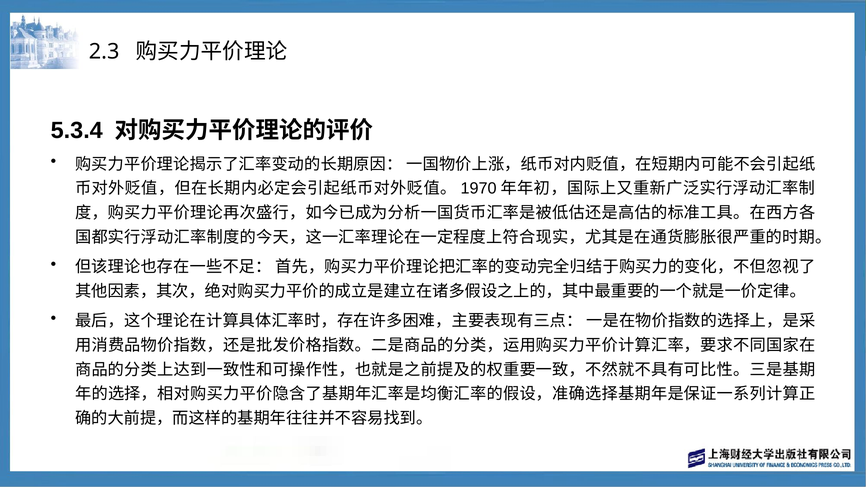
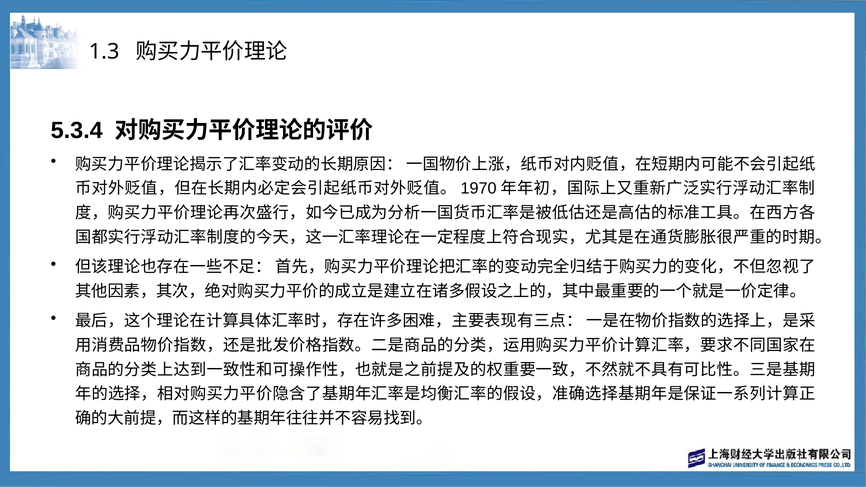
2.3: 2.3 -> 1.3
